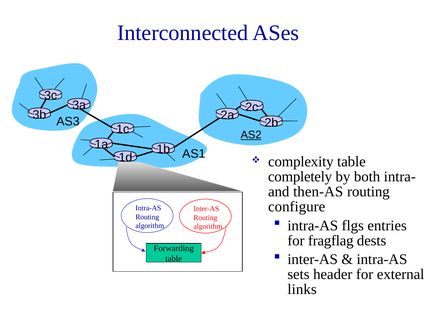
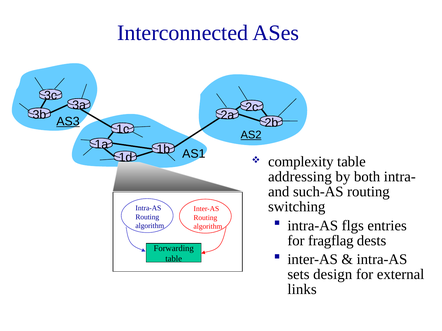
AS3 underline: none -> present
completely: completely -> addressing
then-AS: then-AS -> such-AS
configure: configure -> switching
header: header -> design
